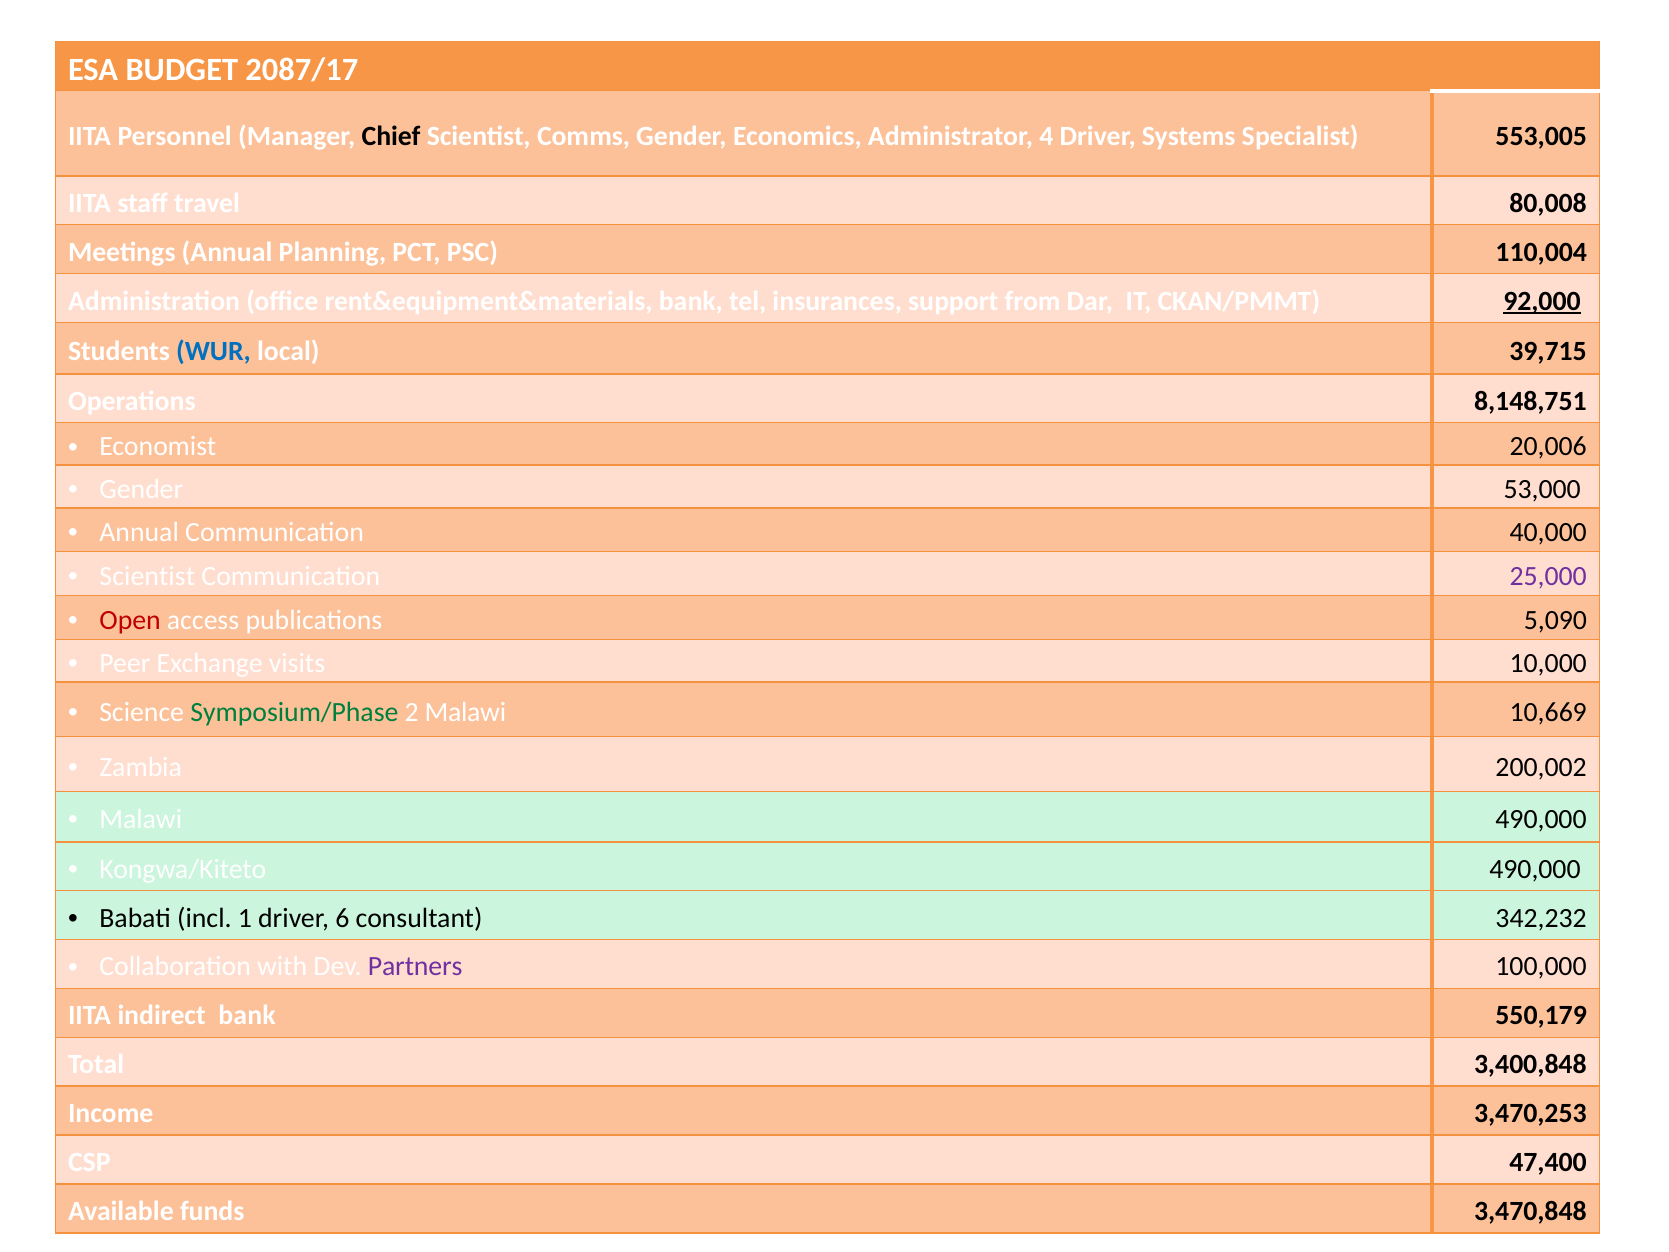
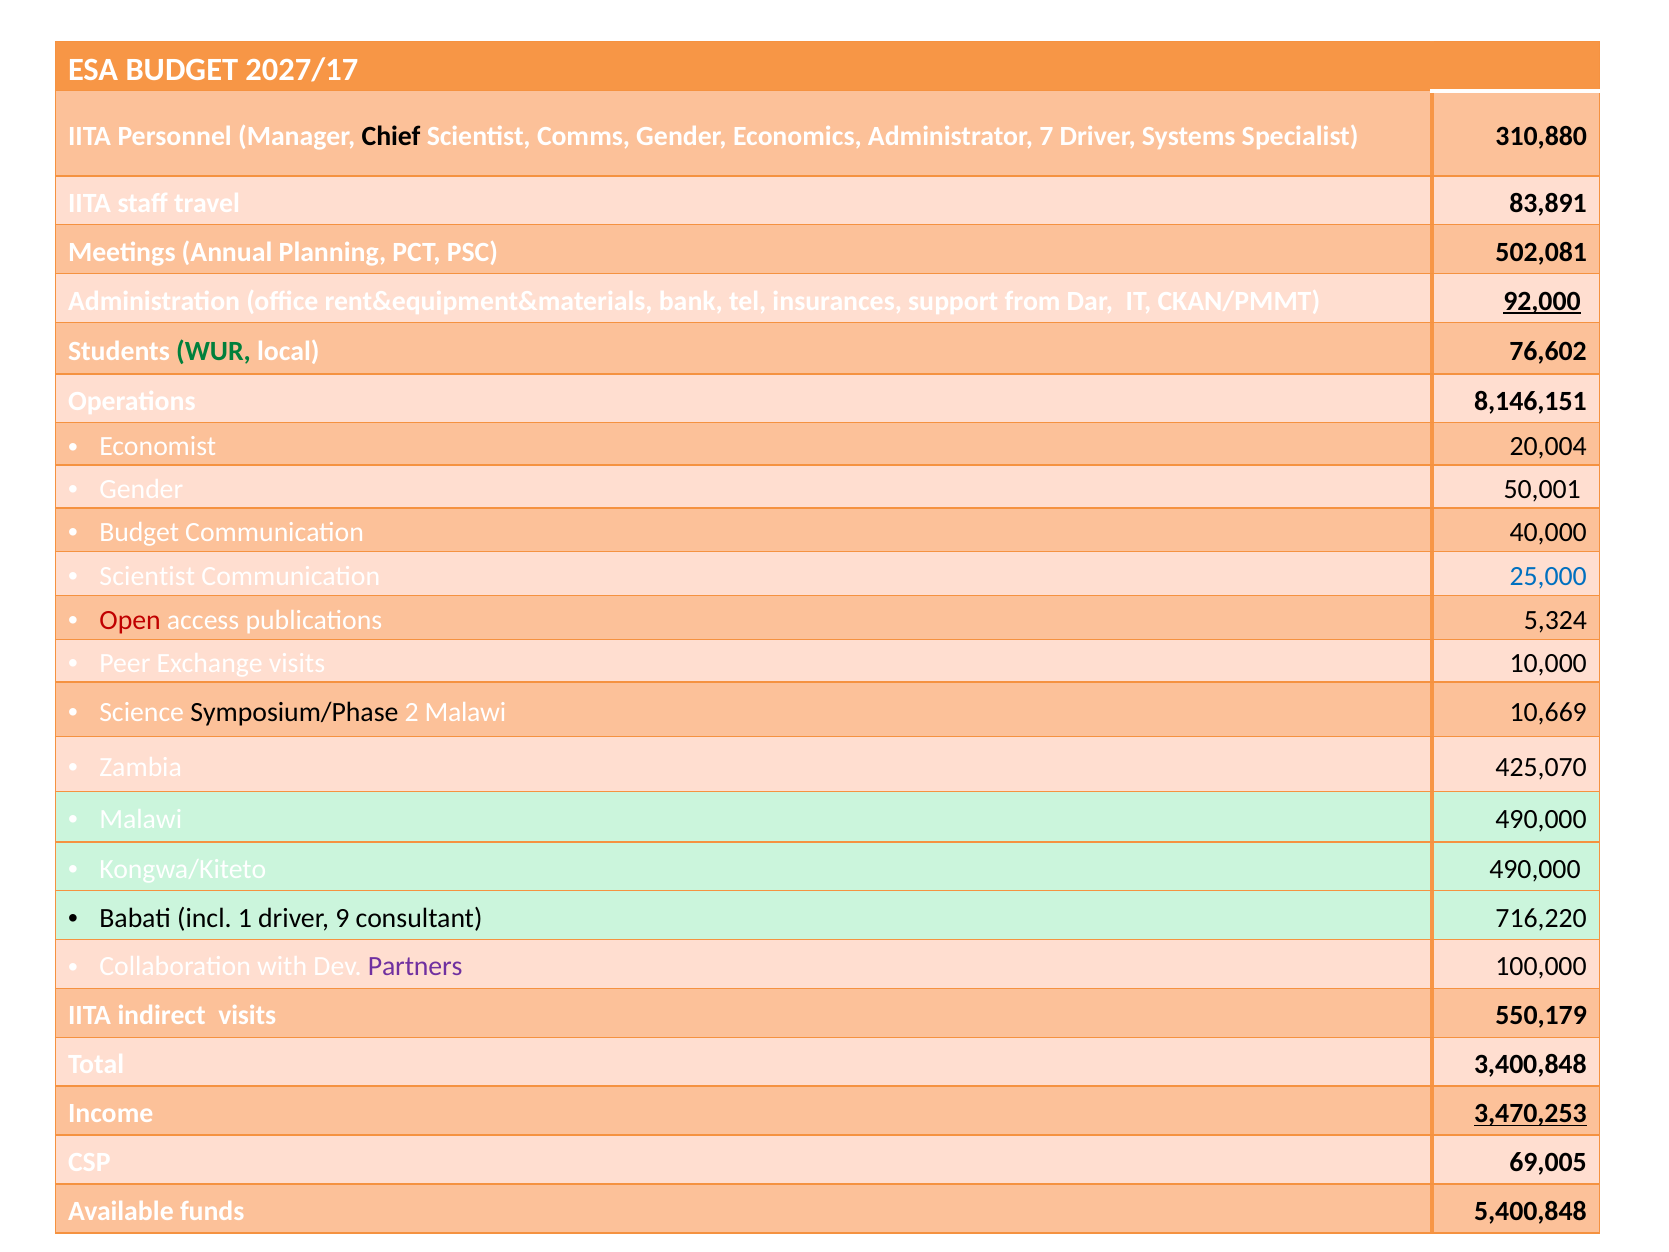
2087/17: 2087/17 -> 2027/17
4: 4 -> 7
553,005: 553,005 -> 310,880
80,008: 80,008 -> 83,891
110,004: 110,004 -> 502,081
WUR colour: blue -> green
39,715: 39,715 -> 76,602
8,148,751: 8,148,751 -> 8,146,151
20,006: 20,006 -> 20,004
53,000: 53,000 -> 50,001
Annual at (139, 532): Annual -> Budget
25,000 colour: purple -> blue
5,090: 5,090 -> 5,324
Symposium/Phase colour: green -> black
200,002: 200,002 -> 425,070
6: 6 -> 9
342,232: 342,232 -> 716,220
indirect bank: bank -> visits
3,470,253 underline: none -> present
47,400: 47,400 -> 69,005
3,470,848: 3,470,848 -> 5,400,848
